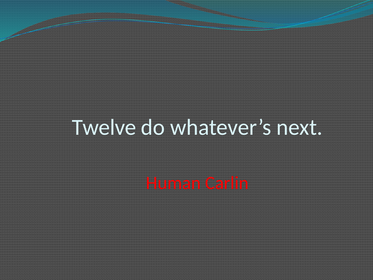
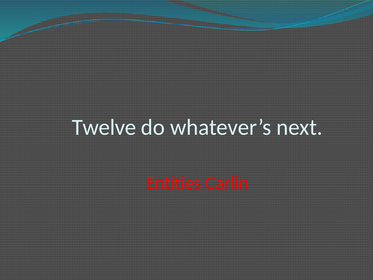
Human: Human -> Entities
